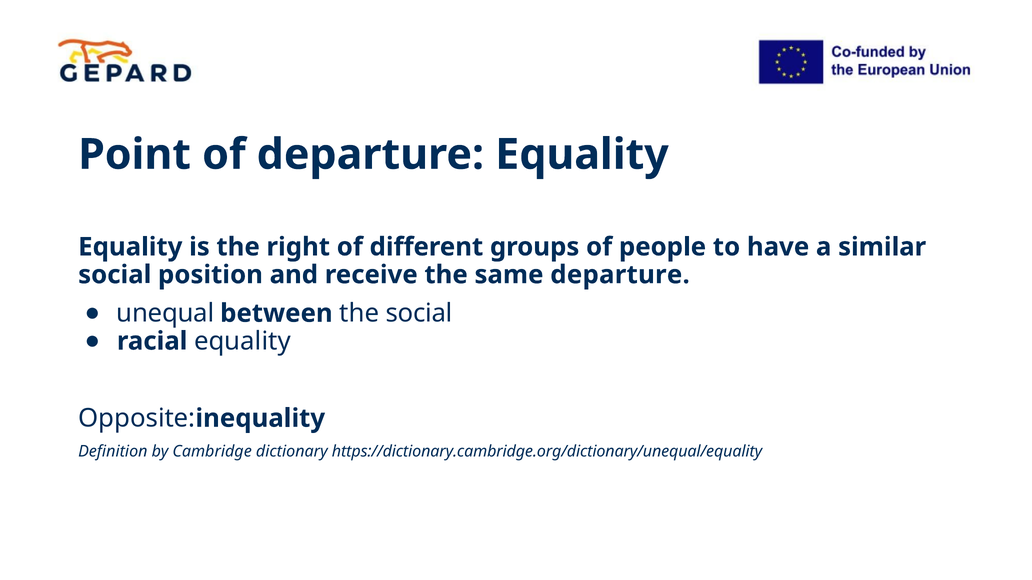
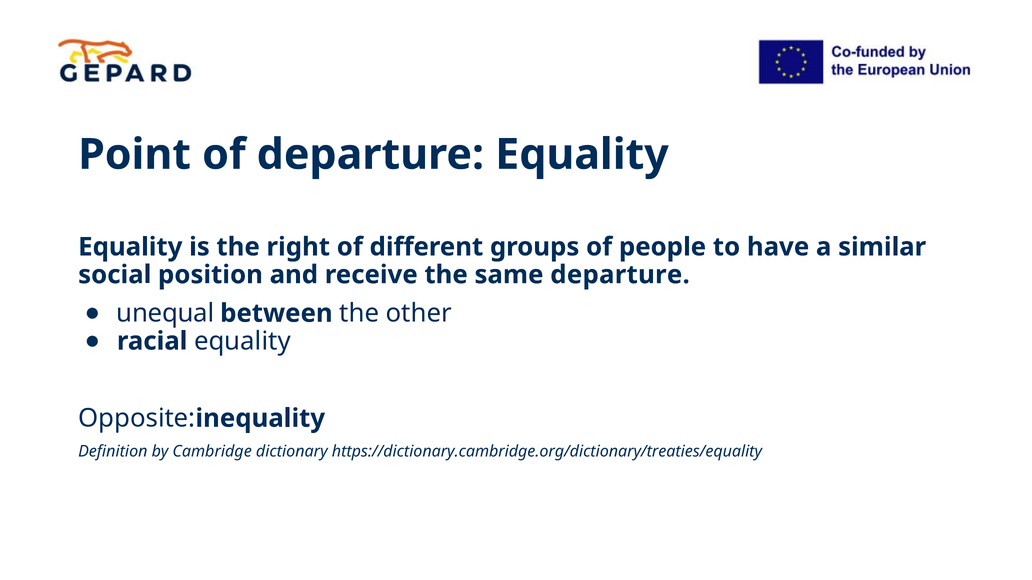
the social: social -> other
https://dictionary.cambridge.org/dictionary/unequal/equality: https://dictionary.cambridge.org/dictionary/unequal/equality -> https://dictionary.cambridge.org/dictionary/treaties/equality
